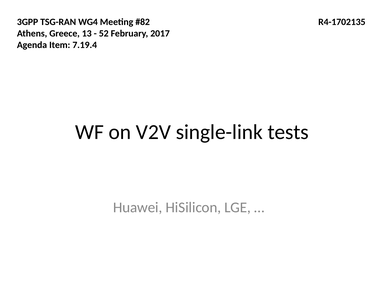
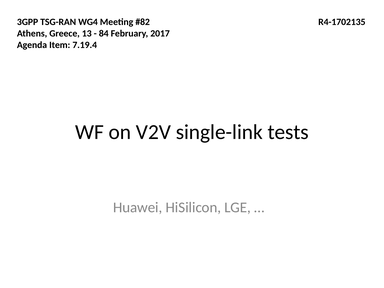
52: 52 -> 84
